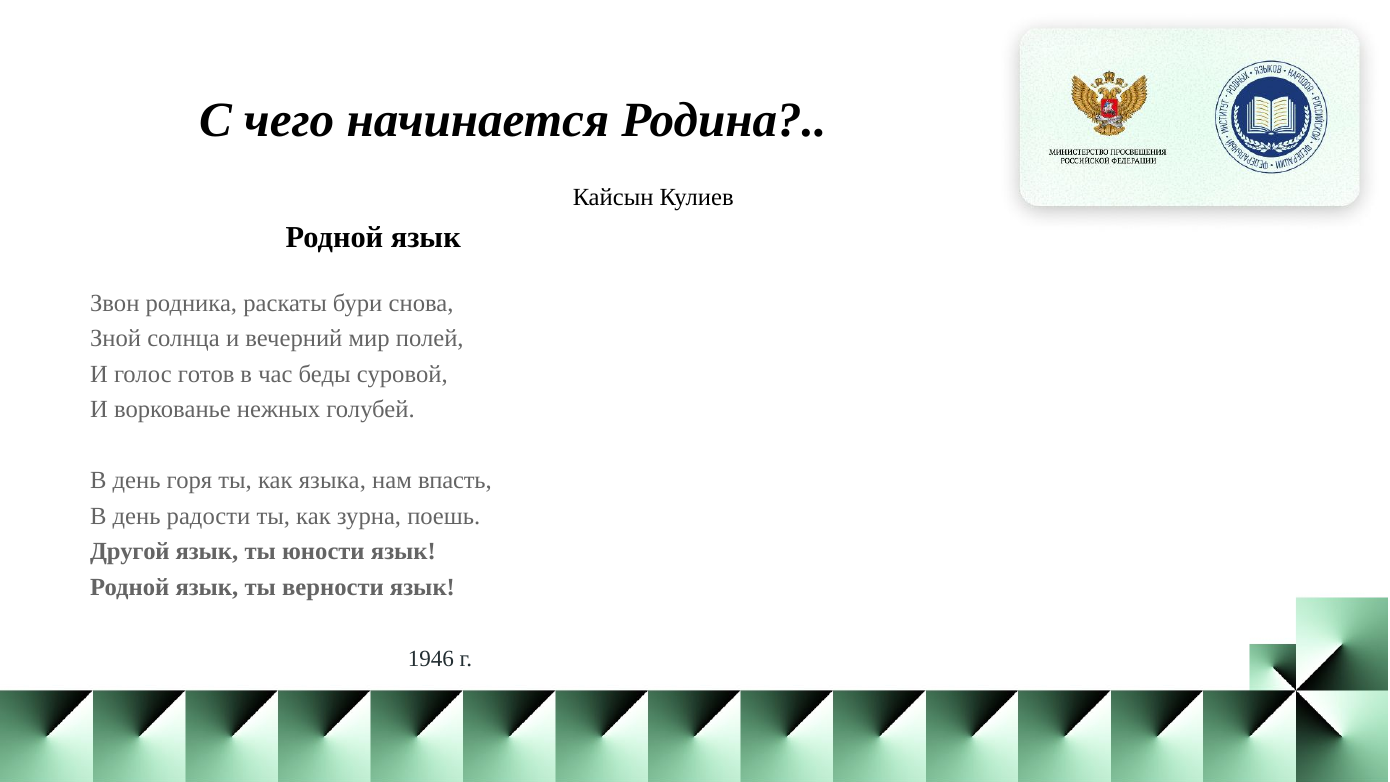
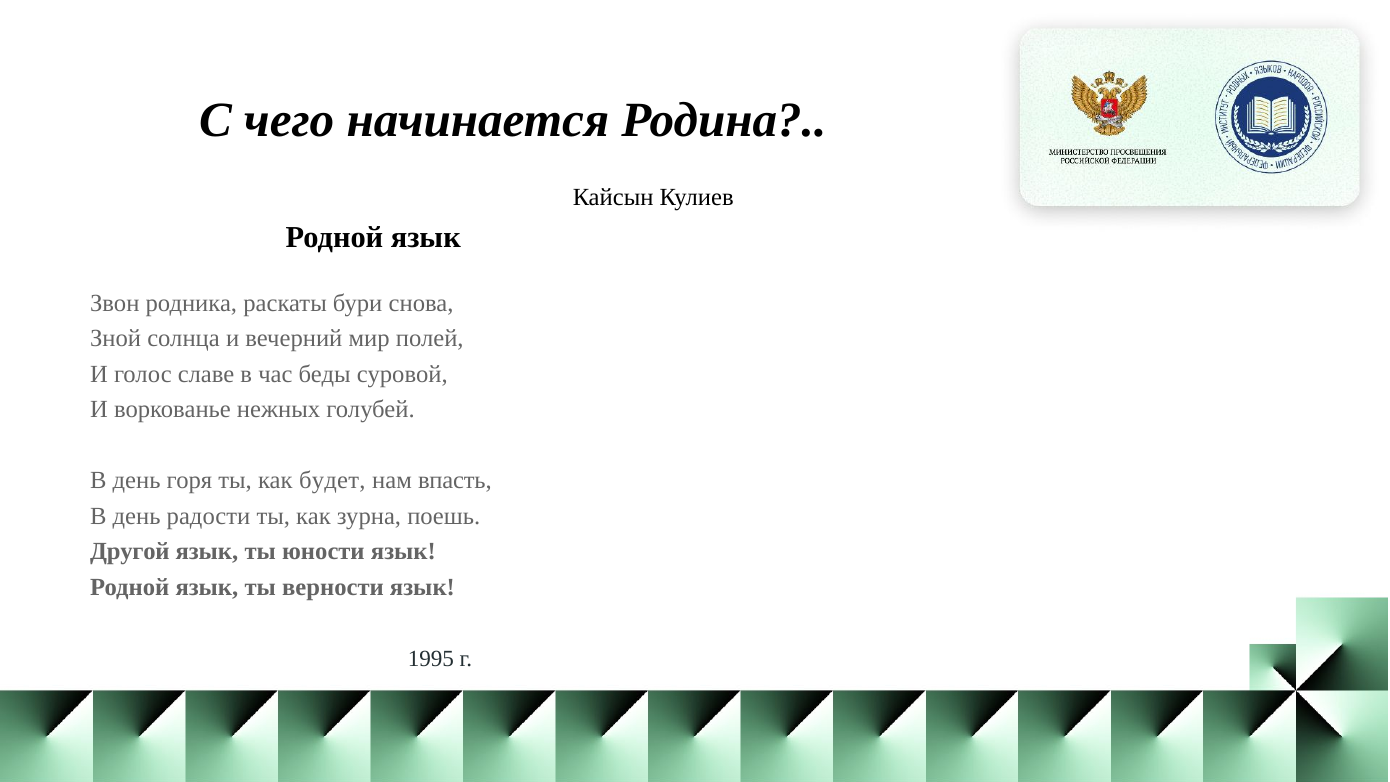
готов: готов -> славе
языка: языка -> будет
1946: 1946 -> 1995
